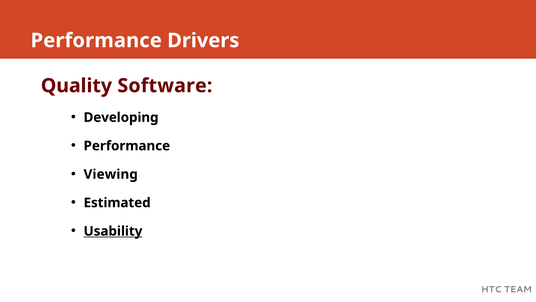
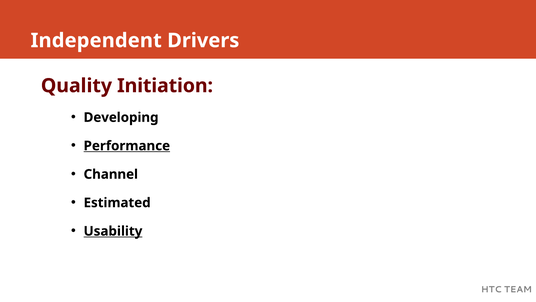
Performance at (96, 40): Performance -> Independent
Software: Software -> Initiation
Performance at (127, 146) underline: none -> present
Viewing: Viewing -> Channel
